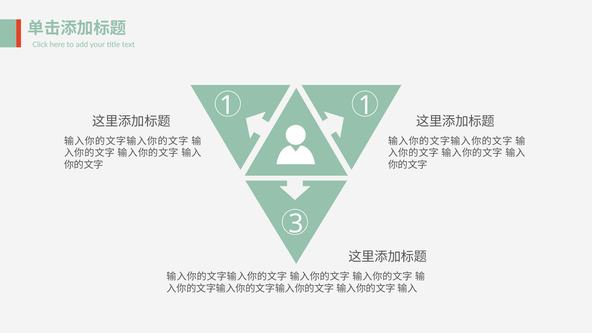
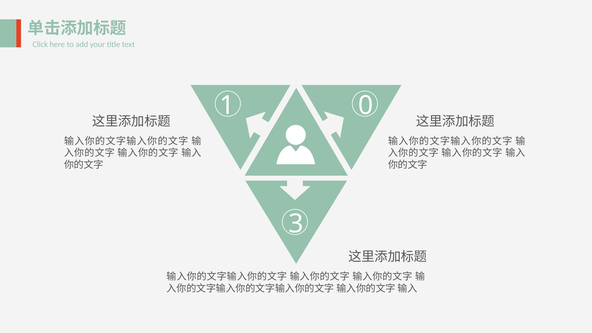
1 at (366, 106): 1 -> 0
